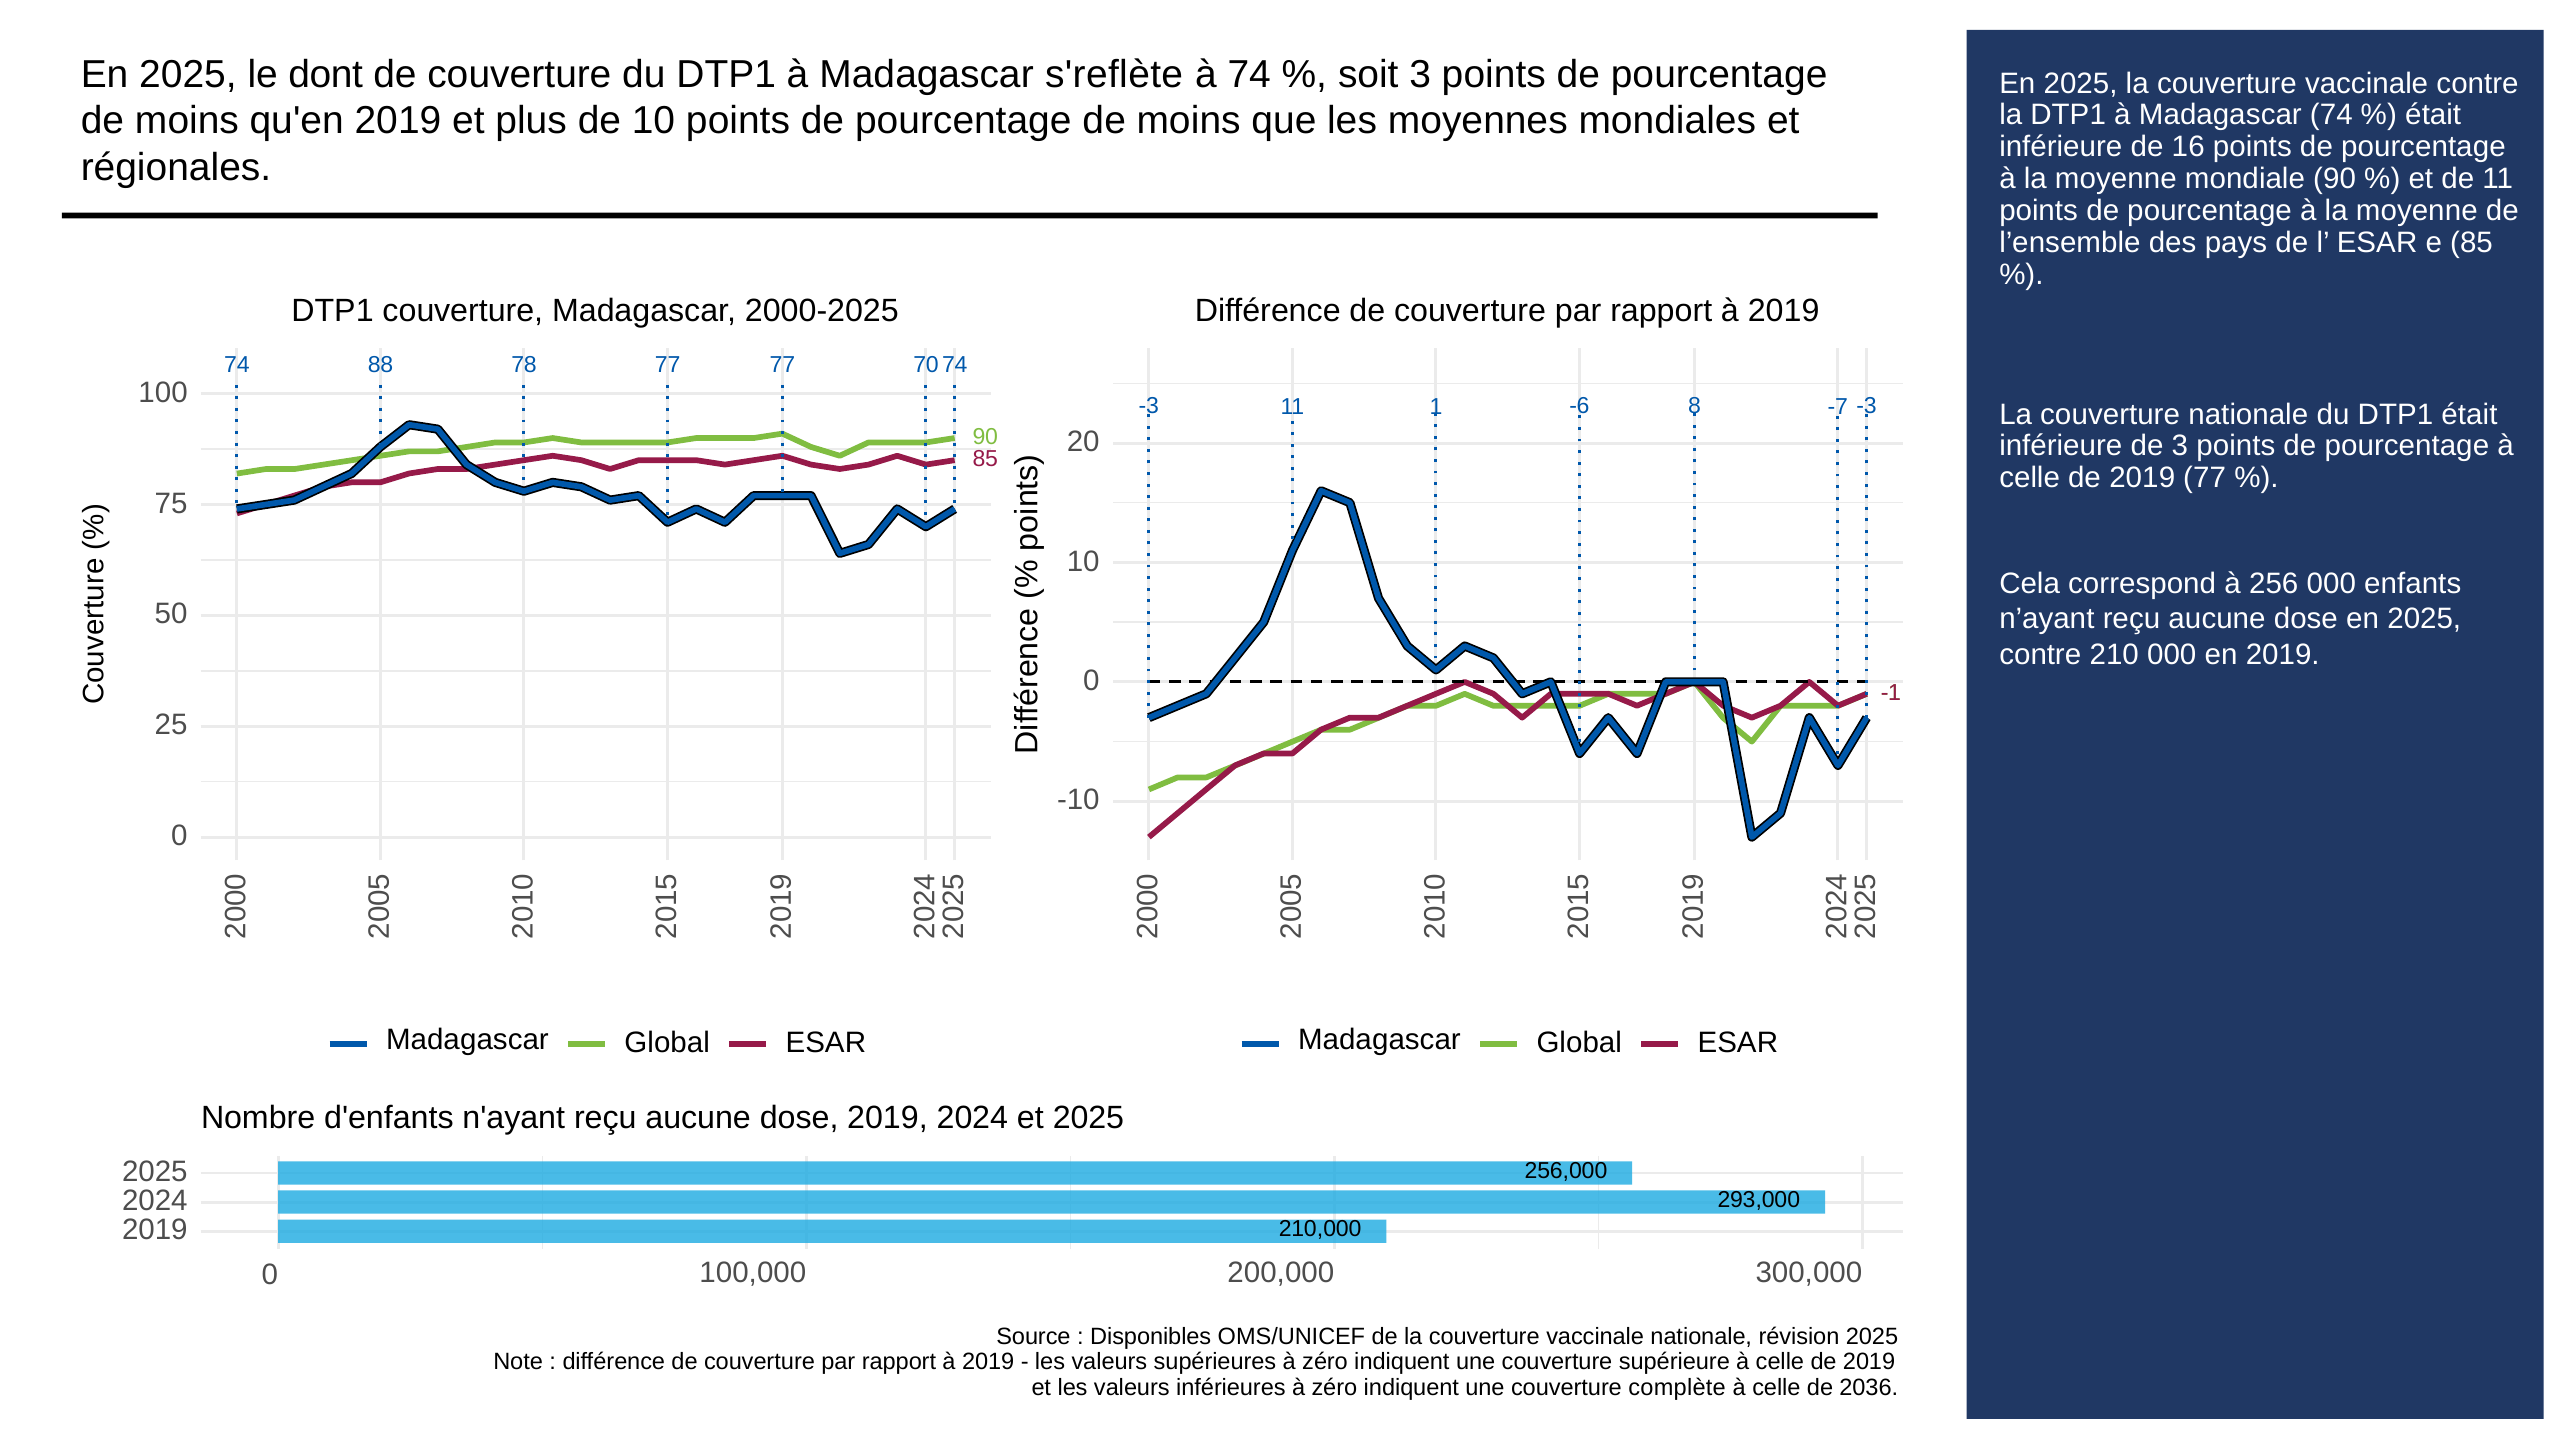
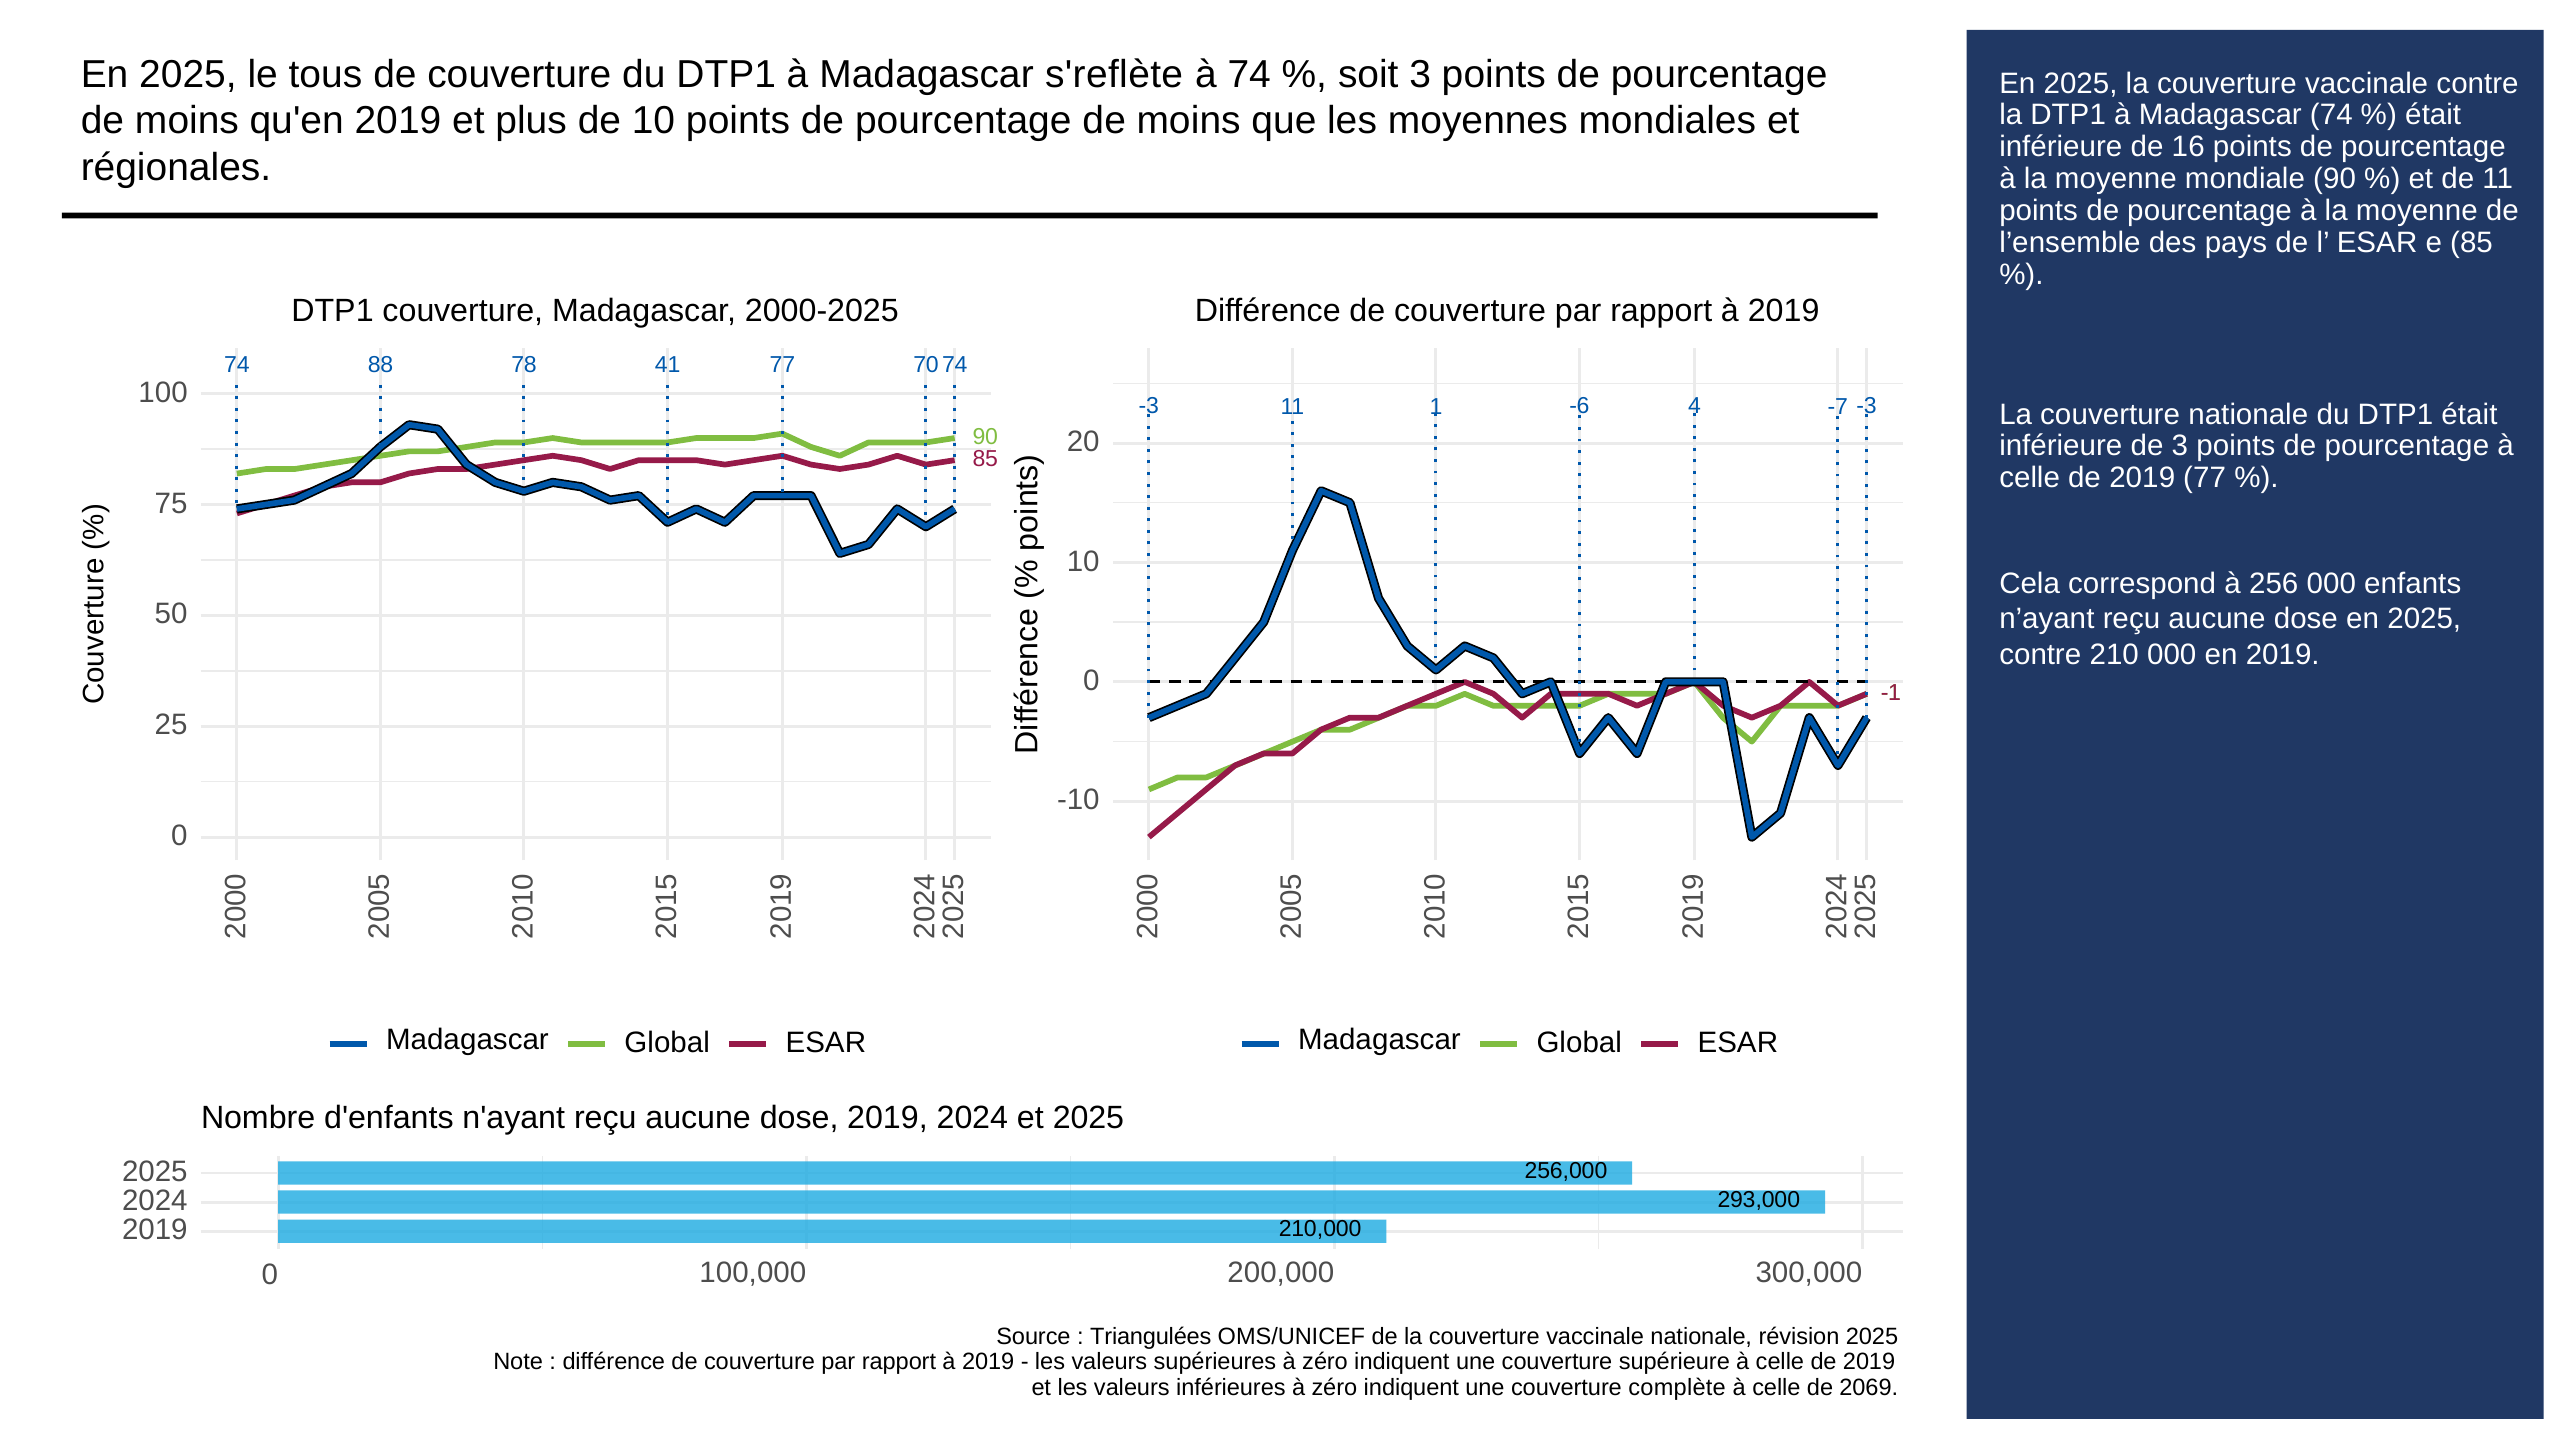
dont: dont -> tous
78 77: 77 -> 41
-6 8: 8 -> 4
Disponibles: Disponibles -> Triangulées
2036: 2036 -> 2069
